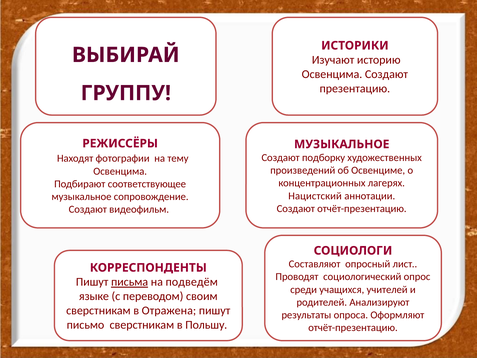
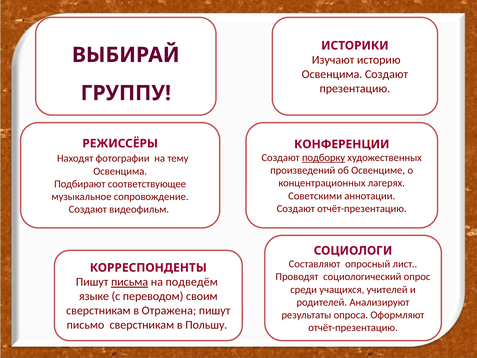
МУЗЫКАЛЬНОЕ at (342, 144): МУЗЫКАЛЬНОЕ -> КОНФЕРЕНЦИИ
подборку underline: none -> present
Нацистский: Нацистский -> Советскими
